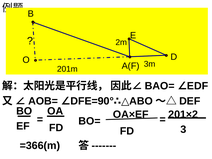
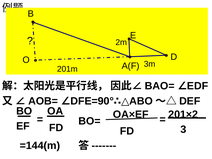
=366(m: =366(m -> =144(m
